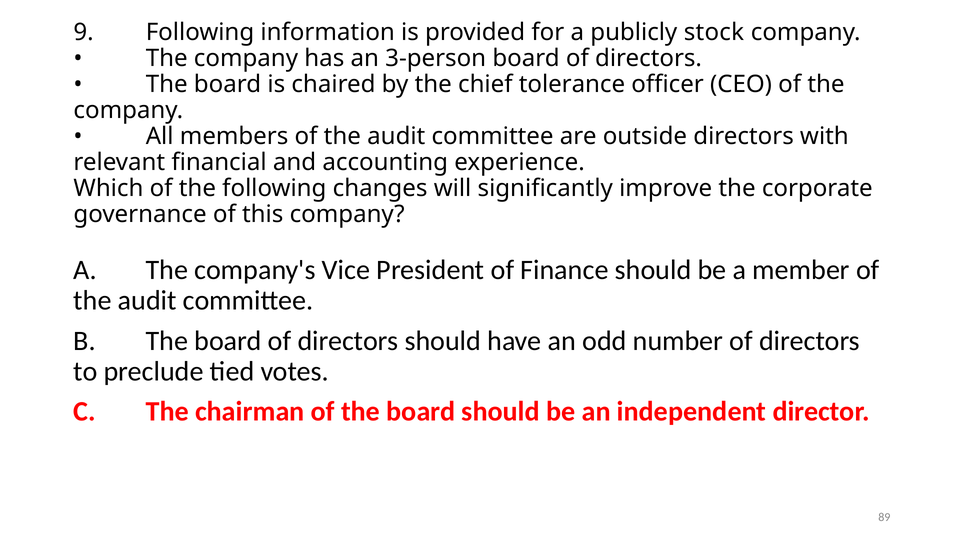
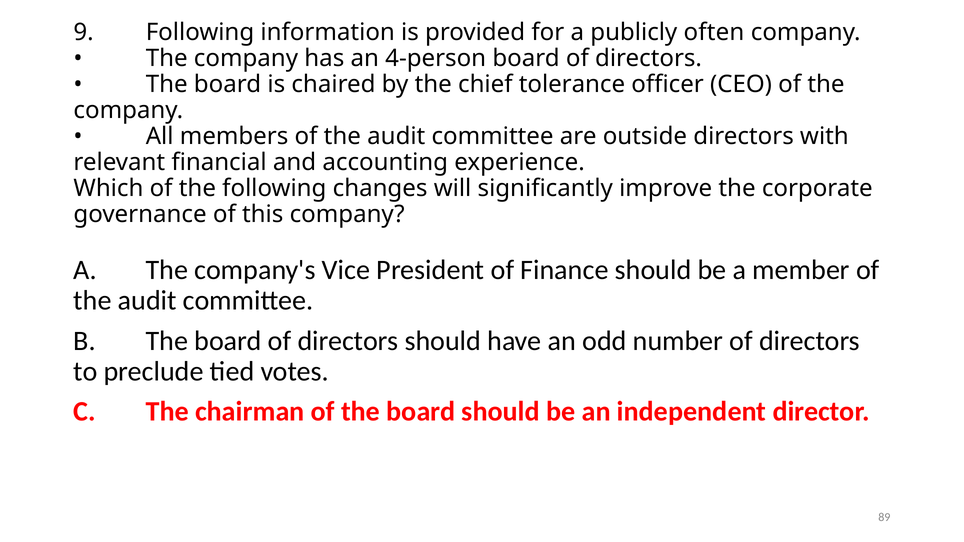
stock: stock -> often
3-person: 3-person -> 4-person
